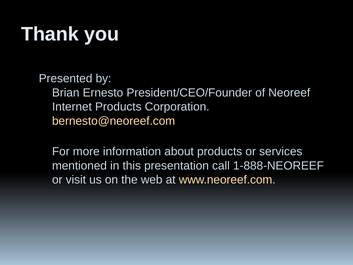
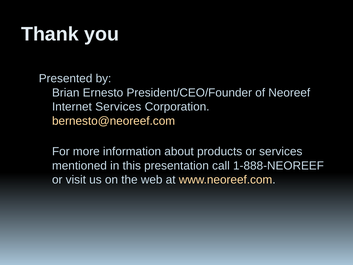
Internet Products: Products -> Services
